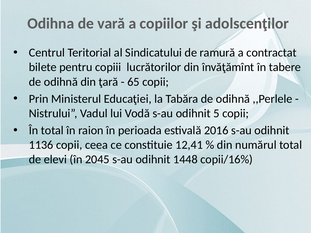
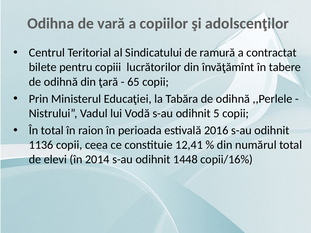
2045: 2045 -> 2014
